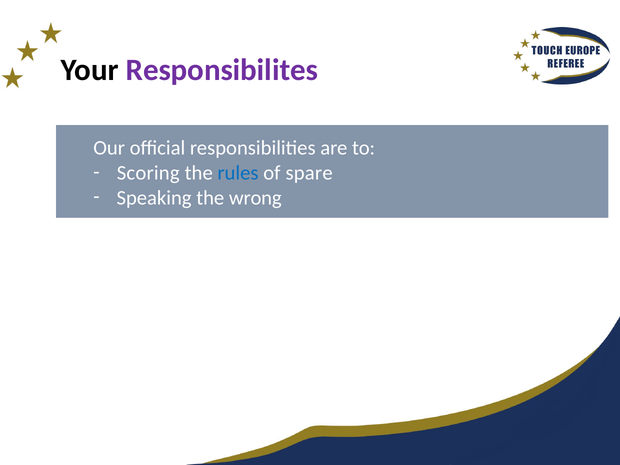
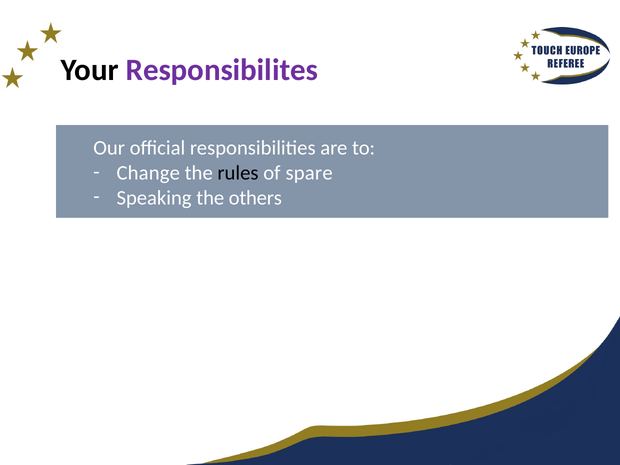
Scoring: Scoring -> Change
rules colour: blue -> black
wrong: wrong -> others
